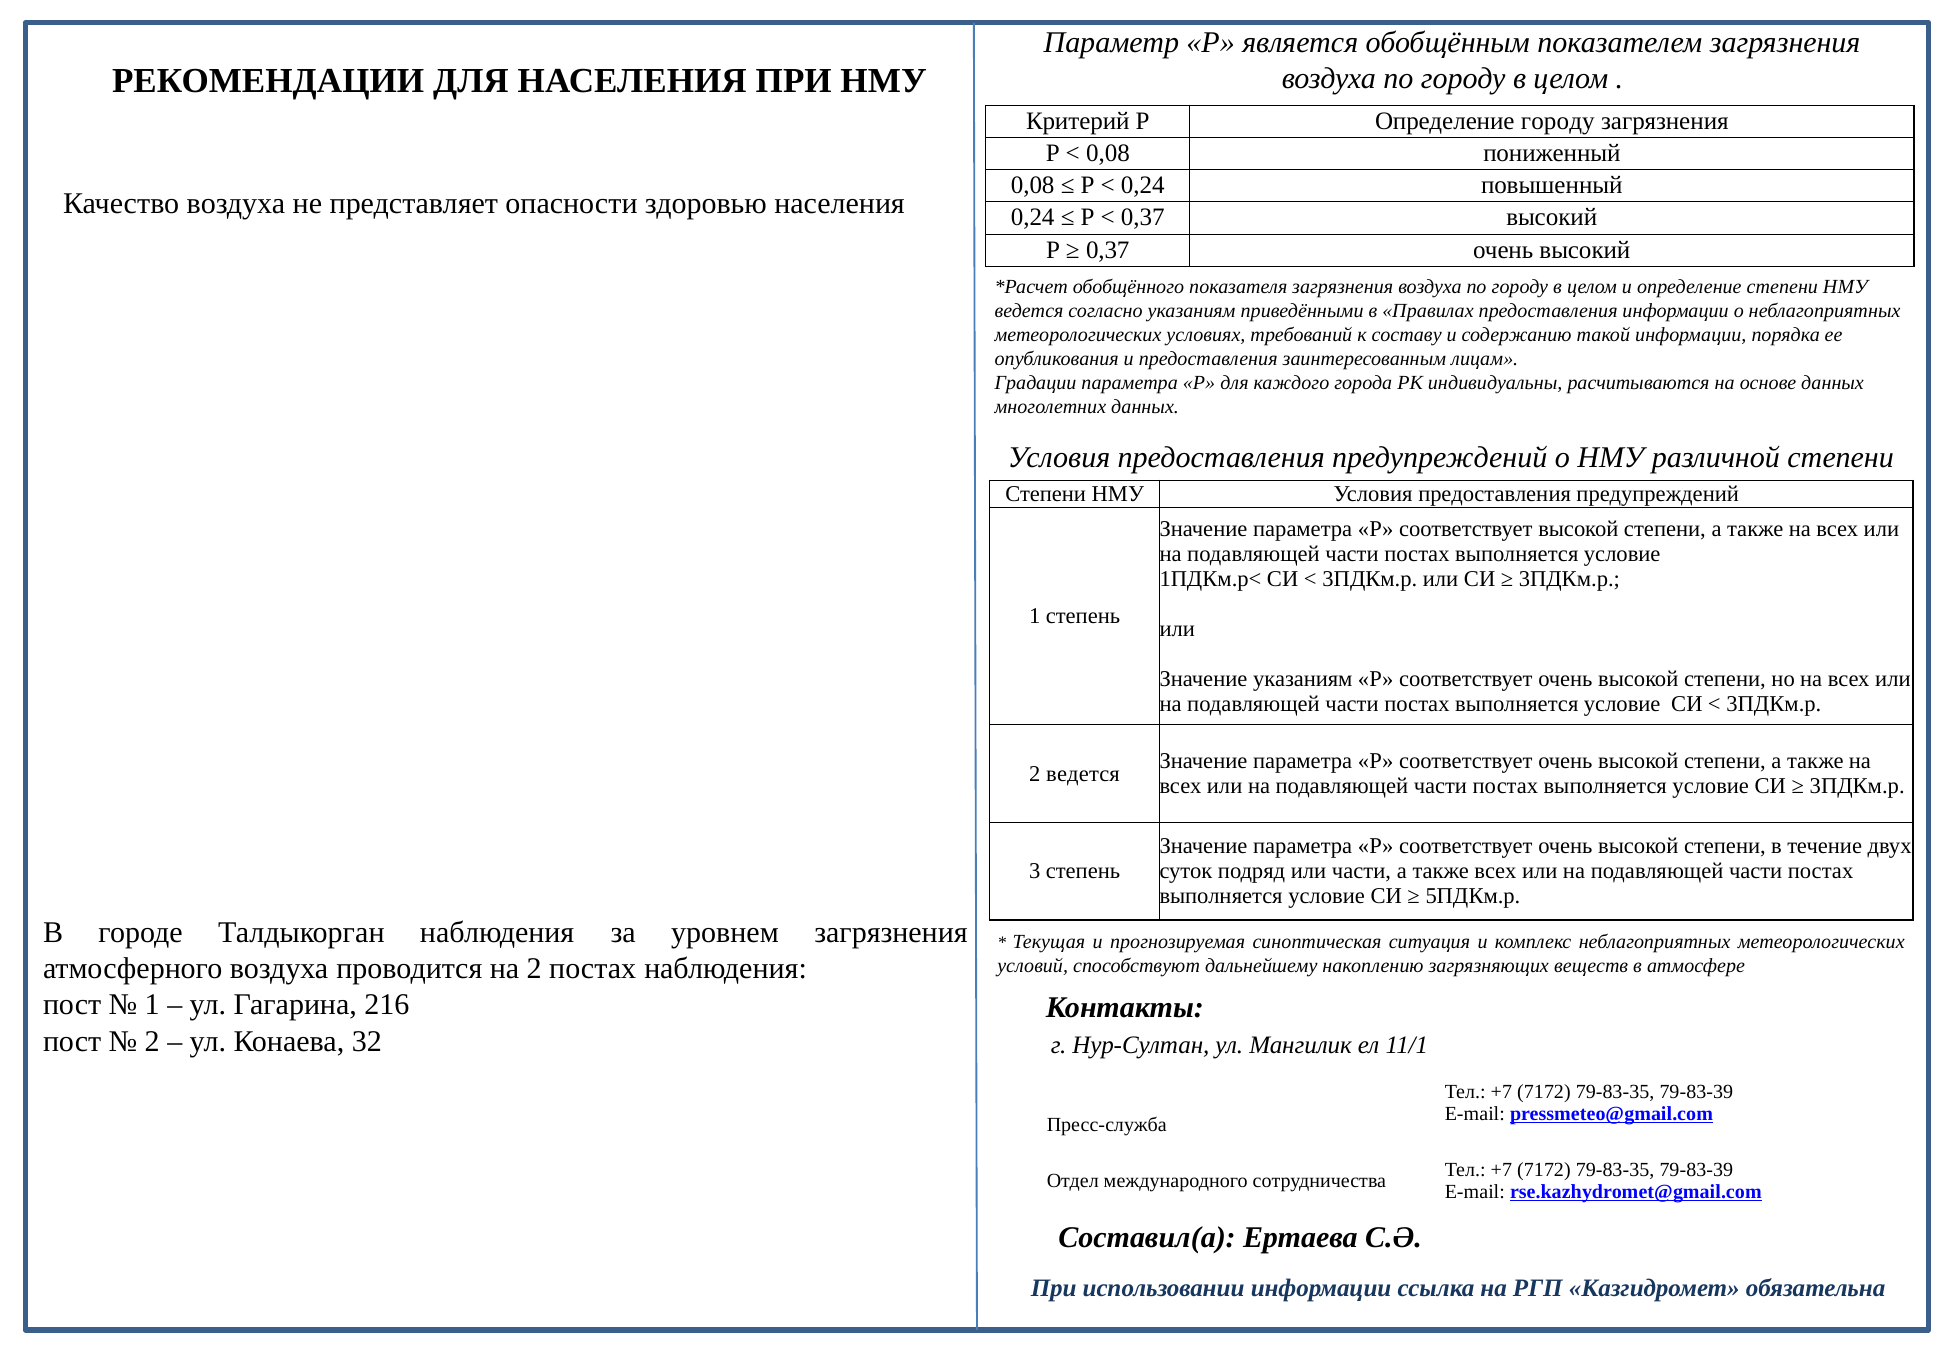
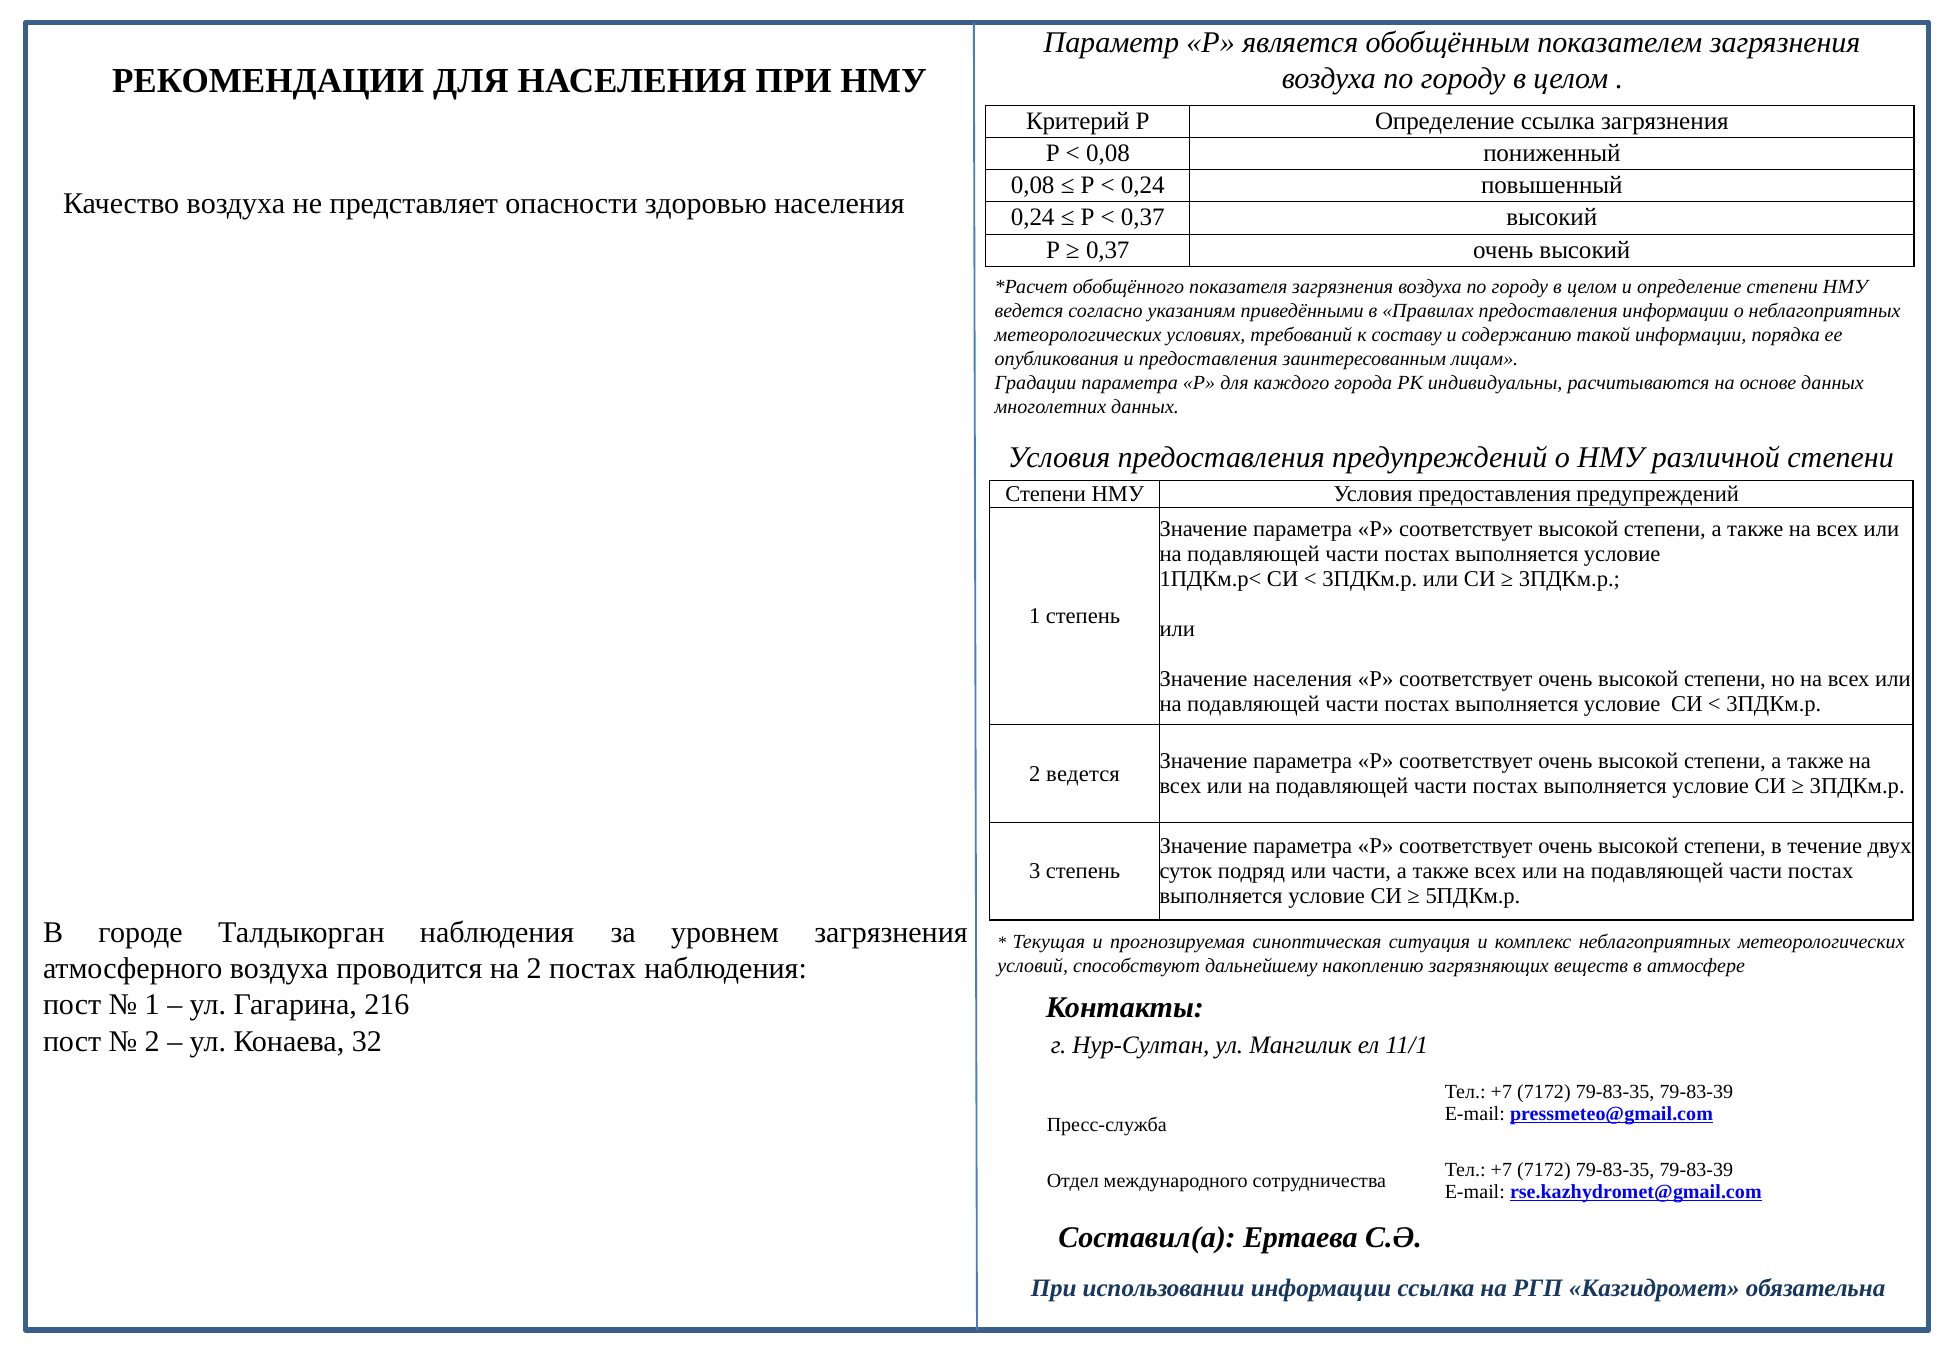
Определение городу: городу -> ссылка
Значение указаниям: указаниям -> населения
